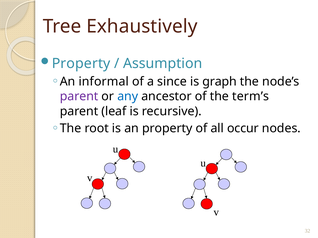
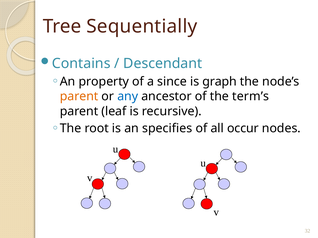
Exhaustively: Exhaustively -> Sequentially
Property at (81, 64): Property -> Contains
Assumption: Assumption -> Descendant
informal: informal -> property
parent at (79, 97) colour: purple -> orange
an property: property -> specifies
